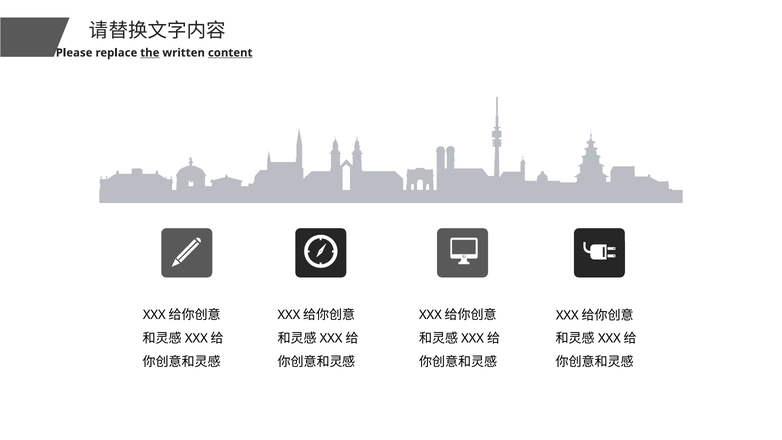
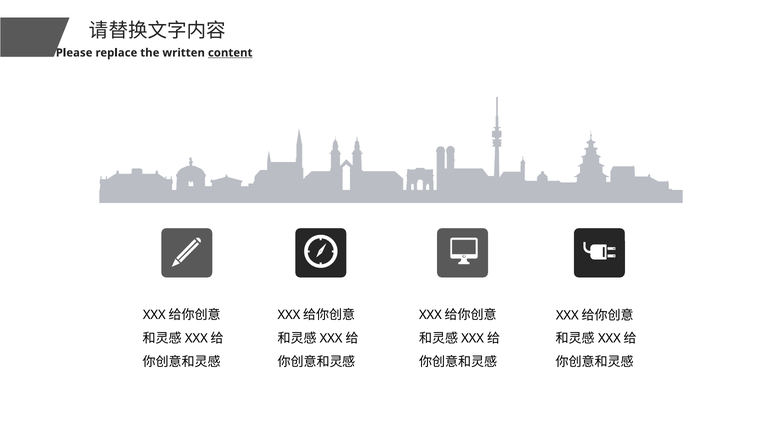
the underline: present -> none
